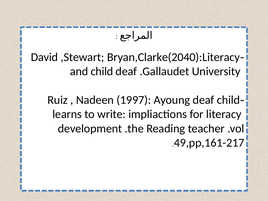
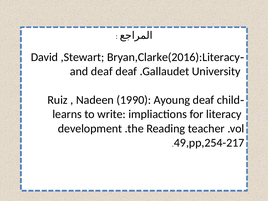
Bryan,Clarke(2040):Literacy: Bryan,Clarke(2040):Literacy -> Bryan,Clarke(2016):Literacy
and child: child -> deaf
1997: 1997 -> 1990
49,pp,161-217: 49,pp,161-217 -> 49,pp,254-217
